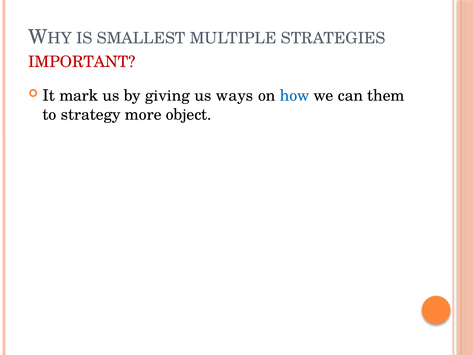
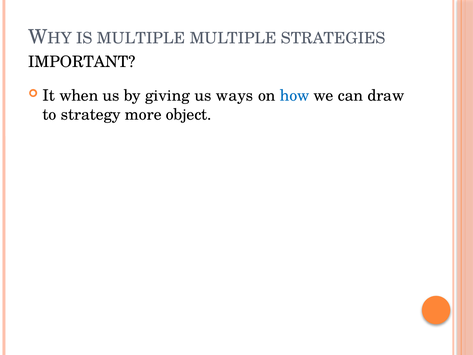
IS SMALLEST: SMALLEST -> MULTIPLE
IMPORTANT colour: red -> black
mark: mark -> when
them: them -> draw
